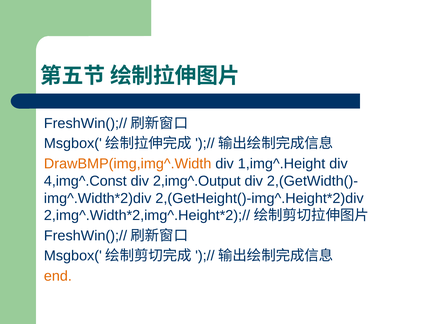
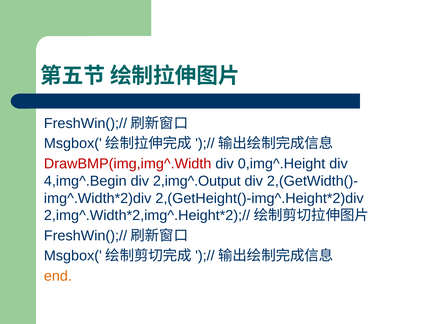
DrawBMP(img,img^.Width colour: orange -> red
1,img^.Height: 1,img^.Height -> 0,img^.Height
4,img^.Const: 4,img^.Const -> 4,img^.Begin
